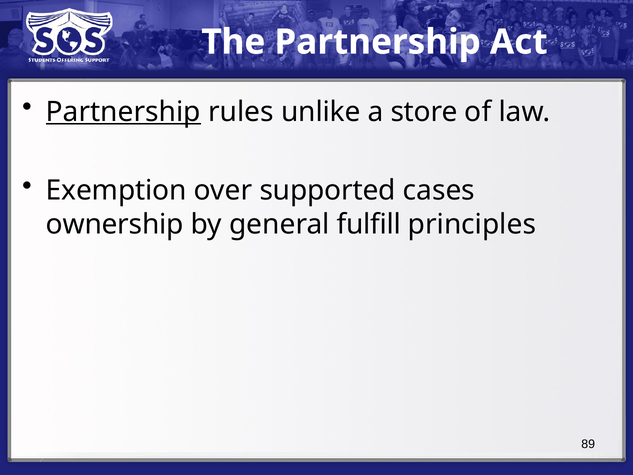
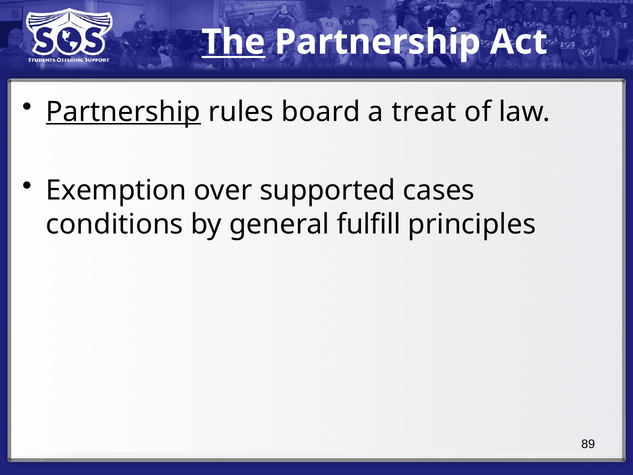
The underline: none -> present
unlike: unlike -> board
store: store -> treat
ownership: ownership -> conditions
